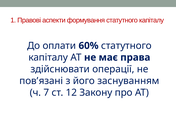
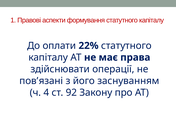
60%: 60% -> 22%
7: 7 -> 4
12: 12 -> 92
